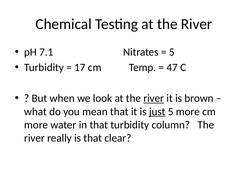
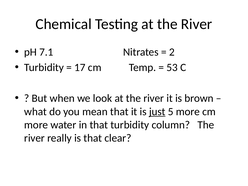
5 at (172, 52): 5 -> 2
47: 47 -> 53
river at (154, 98) underline: present -> none
